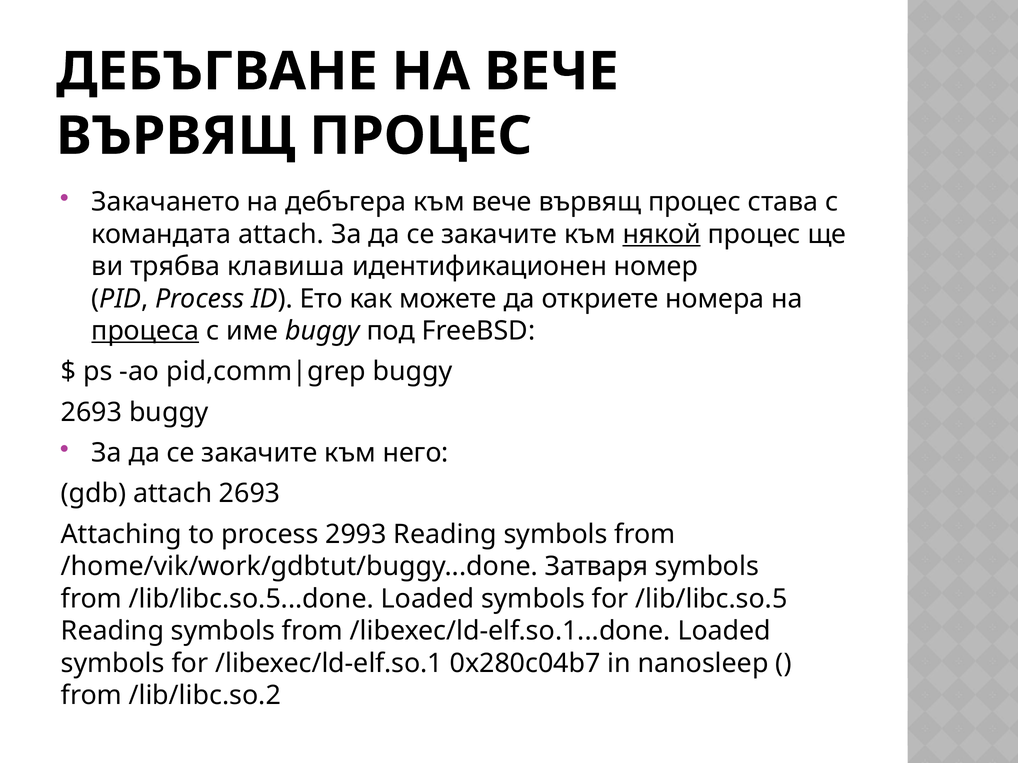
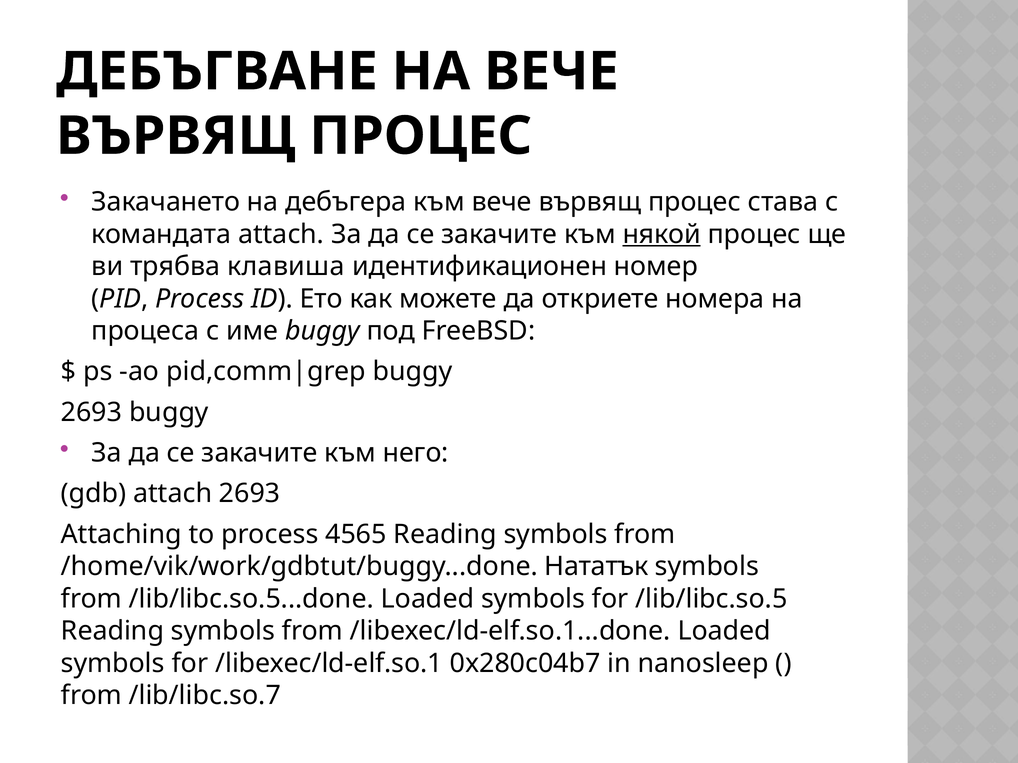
процеса underline: present -> none
2993: 2993 -> 4565
Затваря: Затваря -> Нататък
/lib/libc.so.2: /lib/libc.so.2 -> /lib/libc.so.7
